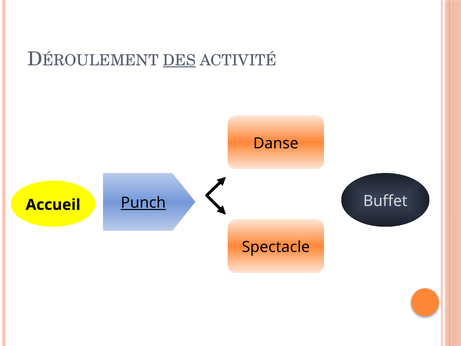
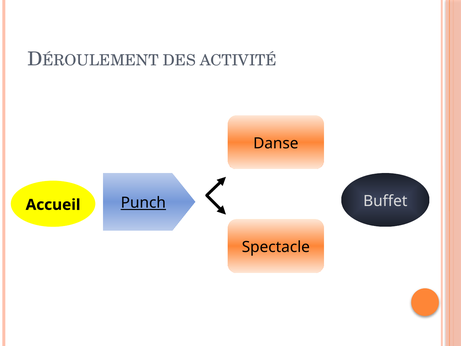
DES underline: present -> none
